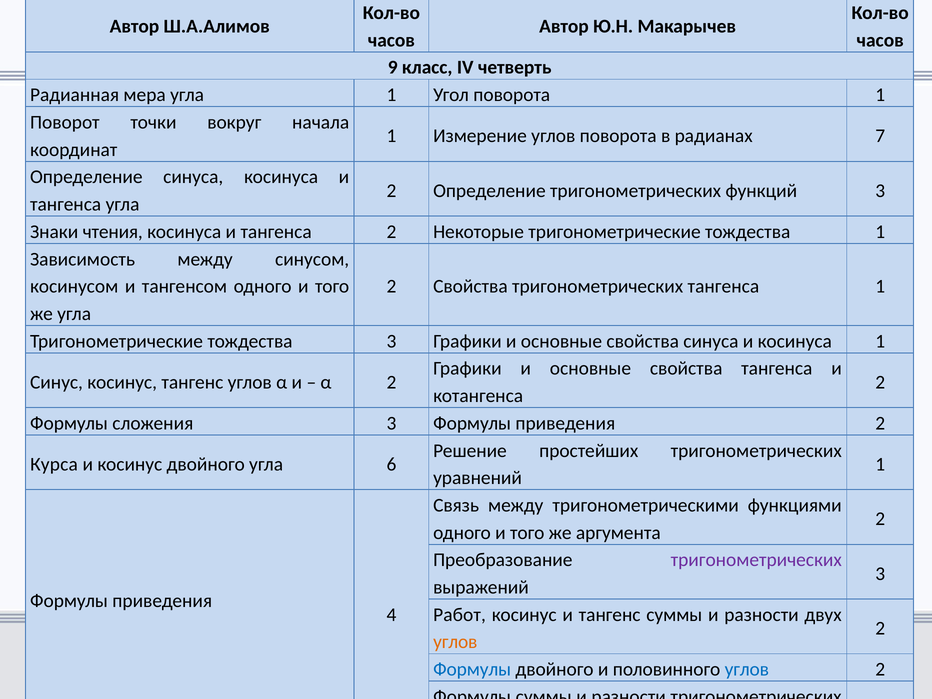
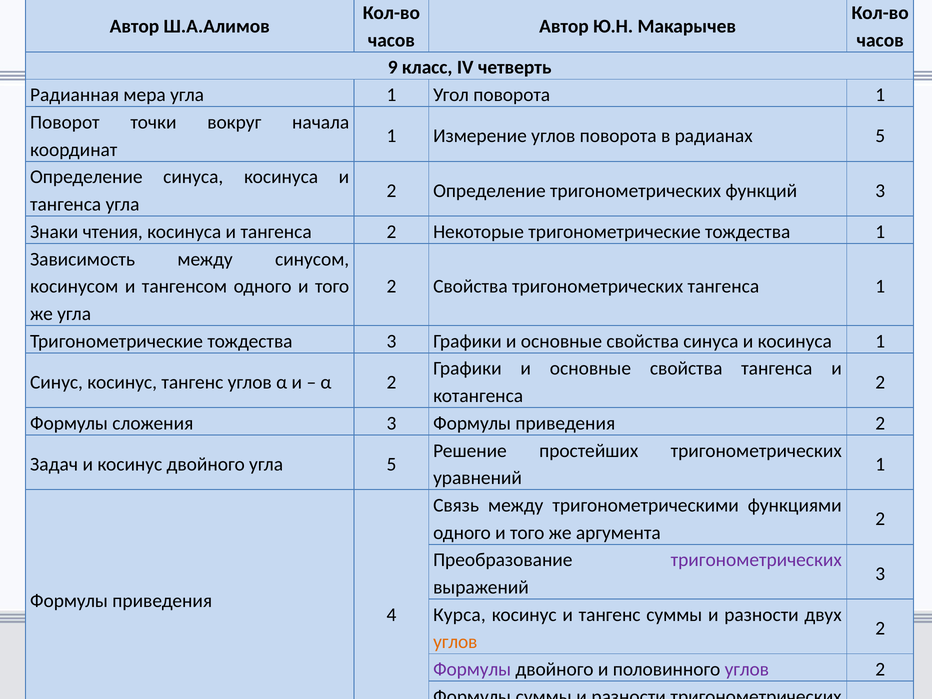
радианах 7: 7 -> 5
Курса: Курса -> Задач
угла 6: 6 -> 5
Работ: Работ -> Курса
Формулы at (472, 669) colour: blue -> purple
углов at (747, 669) colour: blue -> purple
